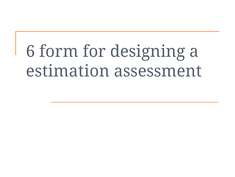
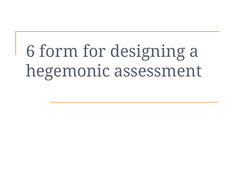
estimation: estimation -> hegemonic
